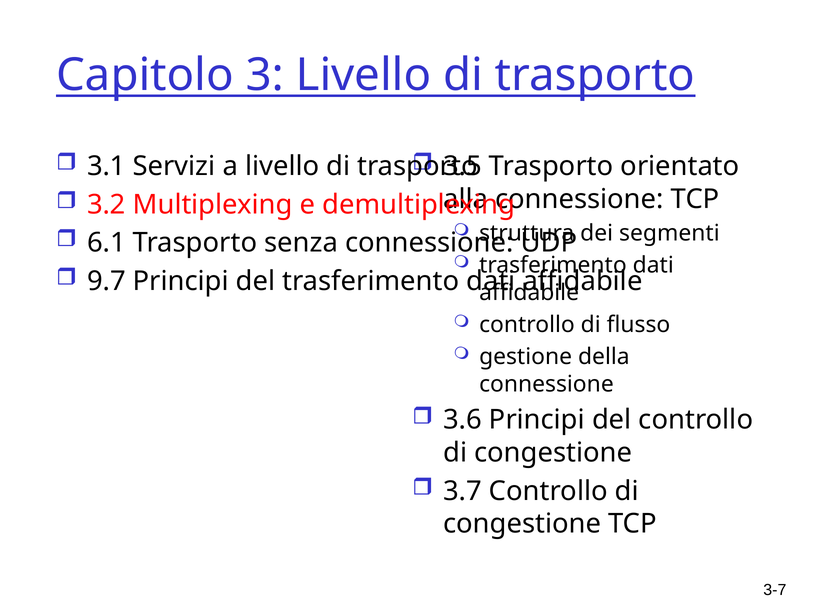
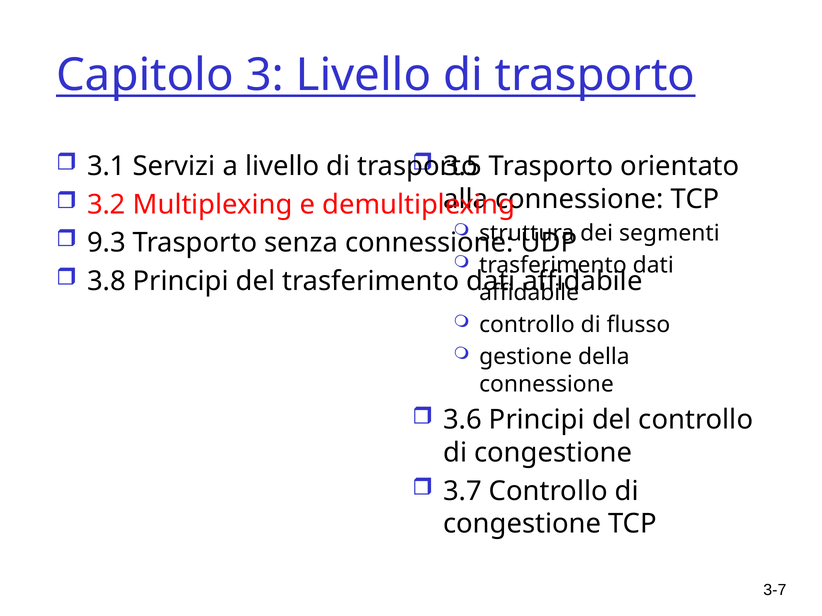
6.1: 6.1 -> 9.3
9.7: 9.7 -> 3.8
